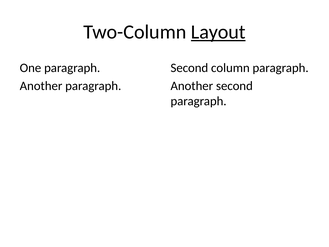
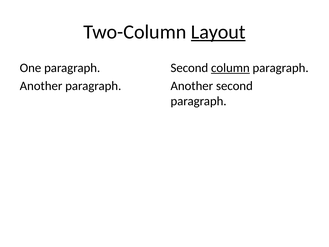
column underline: none -> present
